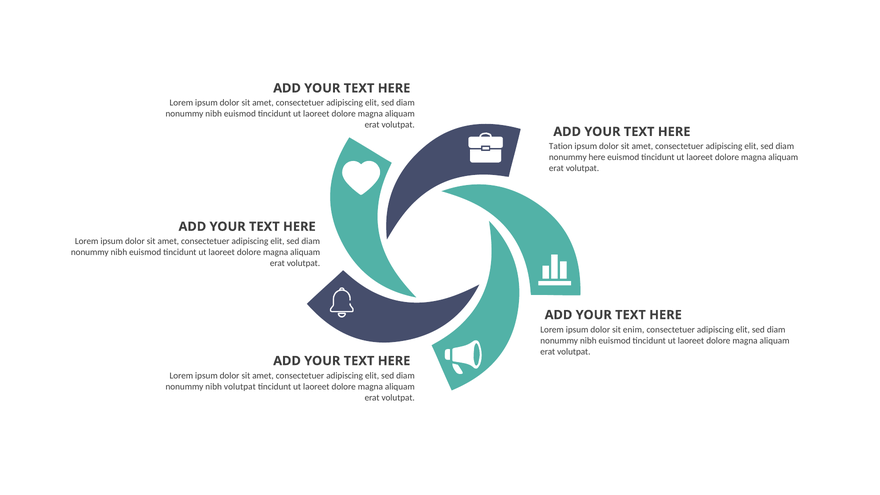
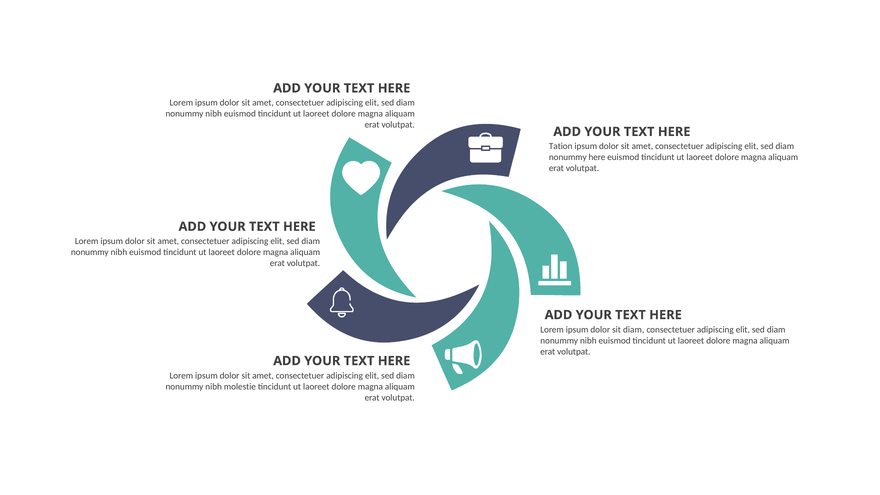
sit enim: enim -> diam
nibh volutpat: volutpat -> molestie
